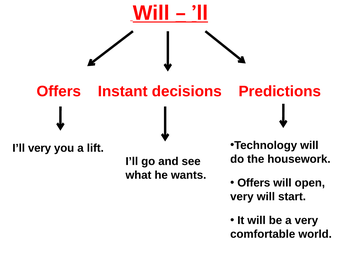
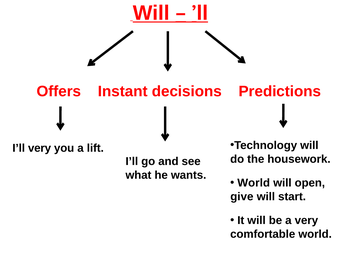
Offers at (254, 183): Offers -> World
very at (242, 196): very -> give
